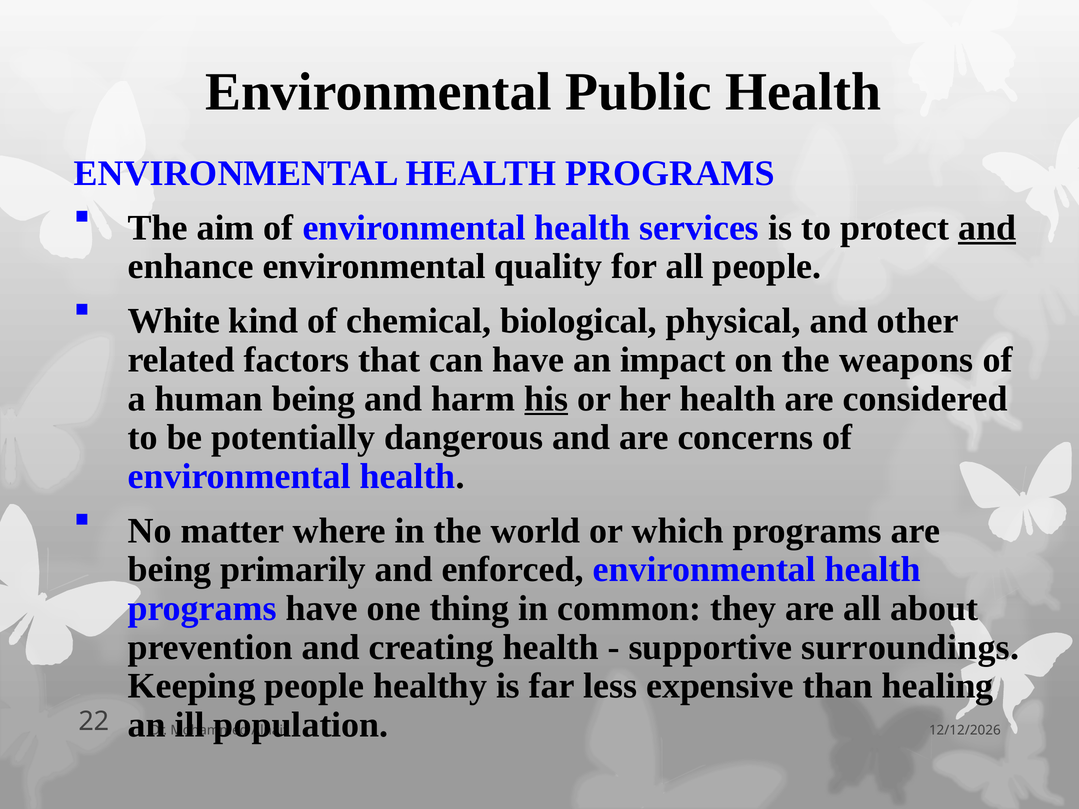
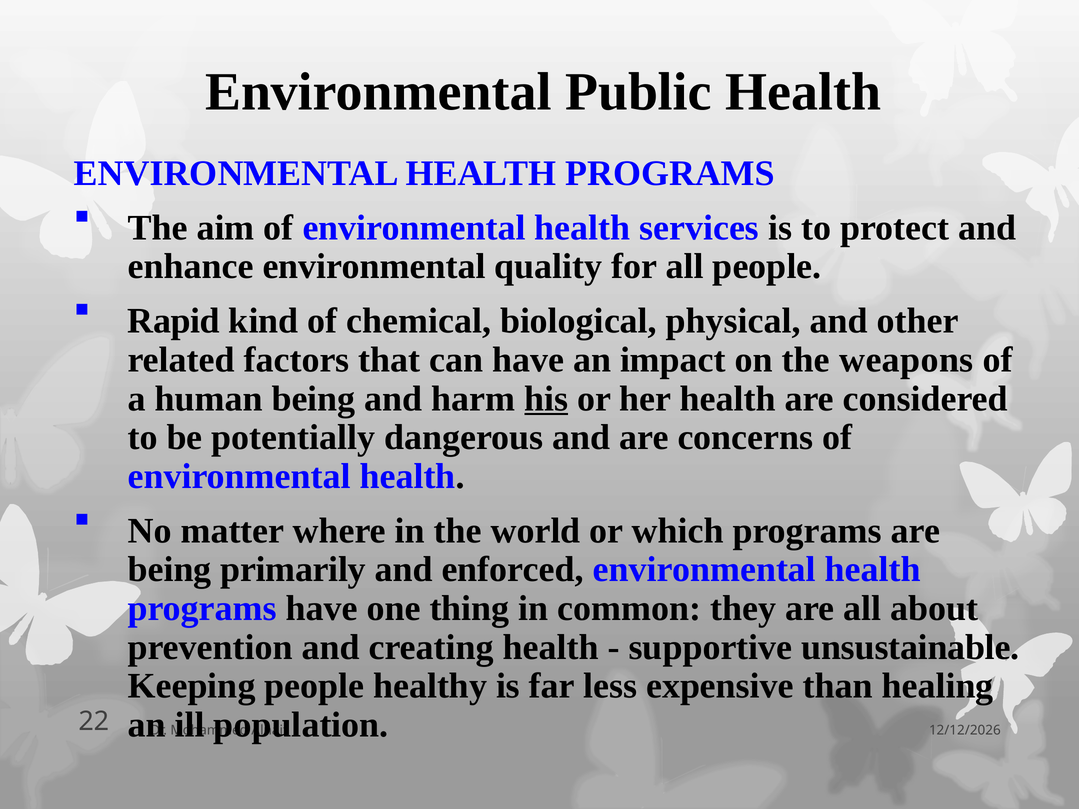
and at (987, 228) underline: present -> none
White: White -> Rapid
surroundings: surroundings -> unsustainable
